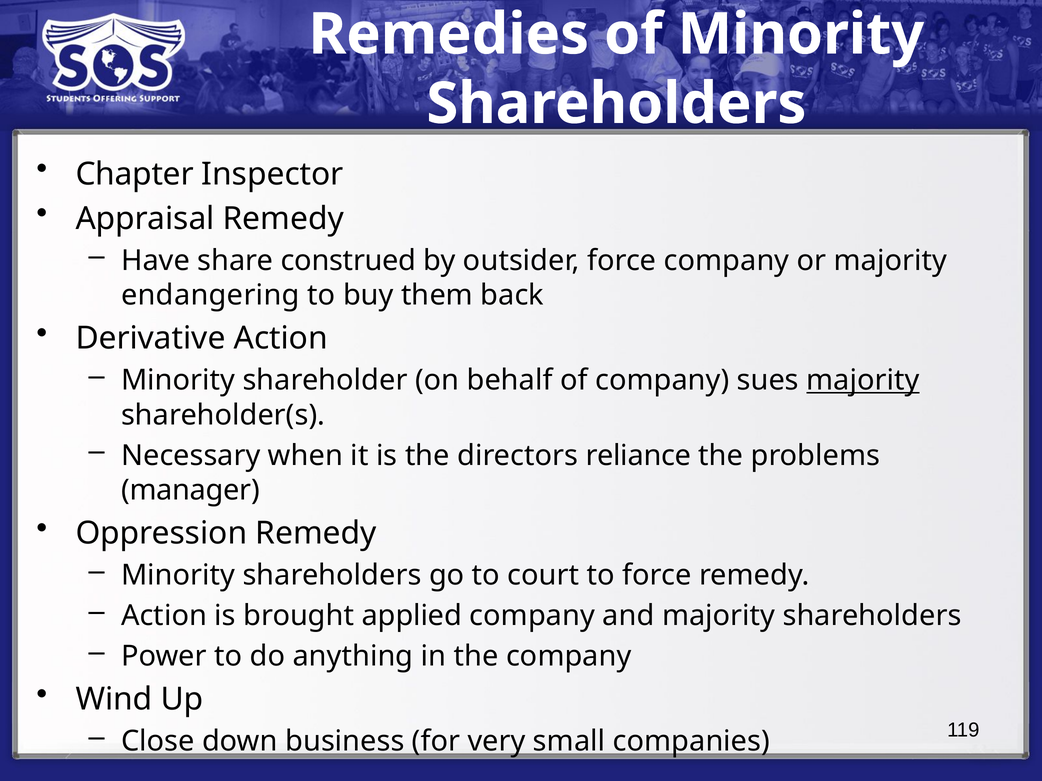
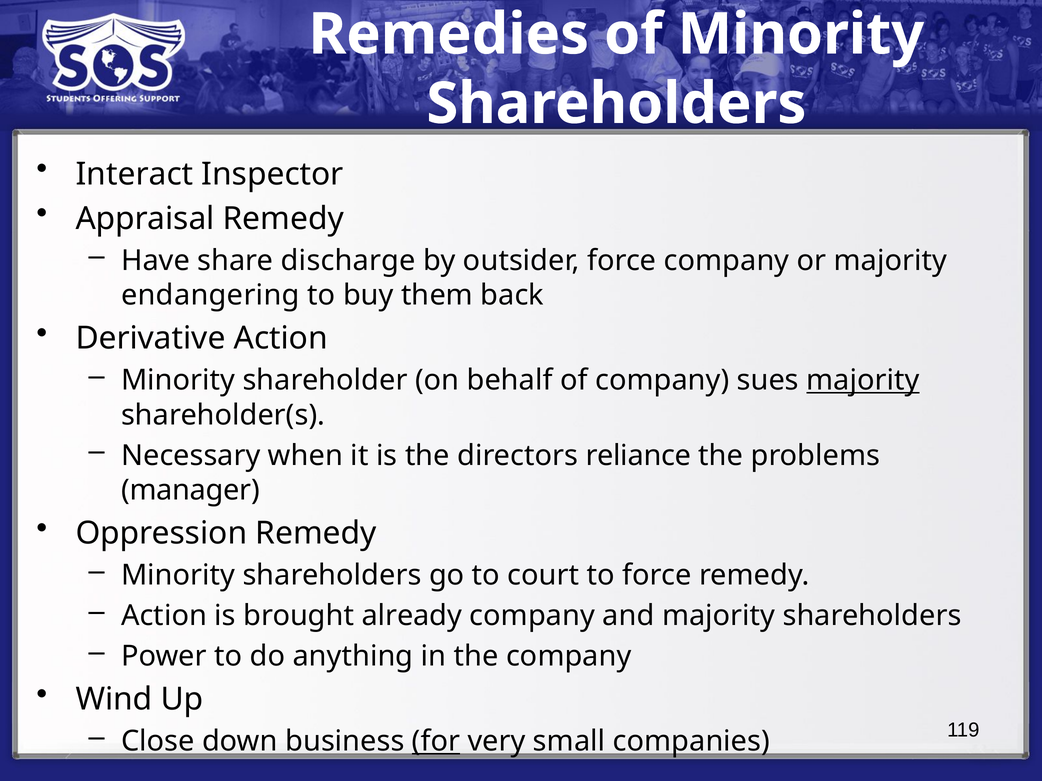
Chapter: Chapter -> Interact
construed: construed -> discharge
applied: applied -> already
for underline: none -> present
